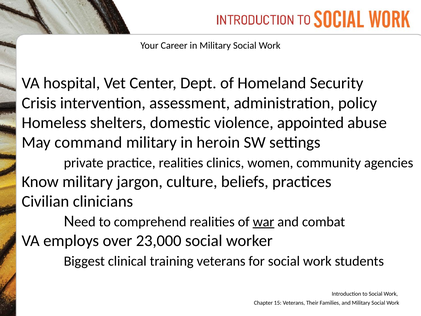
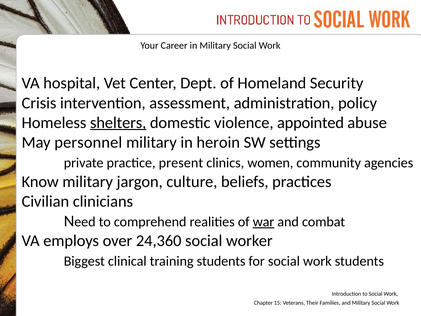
shelters underline: none -> present
command: command -> personnel
practice realities: realities -> present
23,000: 23,000 -> 24,360
training veterans: veterans -> students
